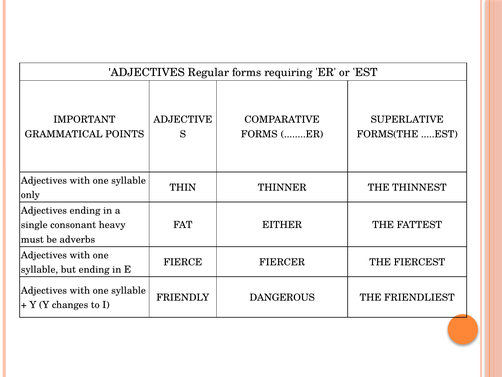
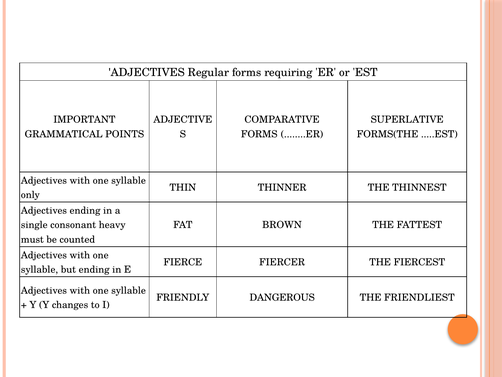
EITHER: EITHER -> BROWN
adverbs: adverbs -> counted
